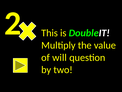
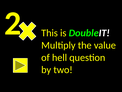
will: will -> hell
